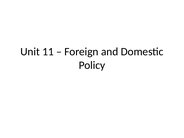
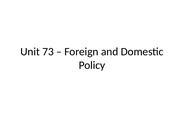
11: 11 -> 73
